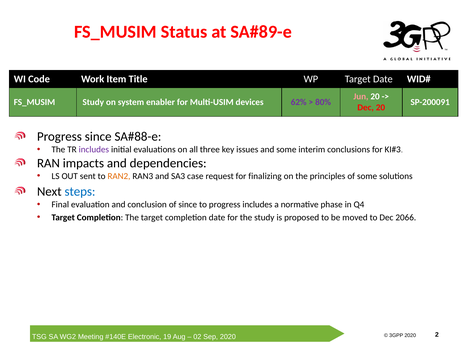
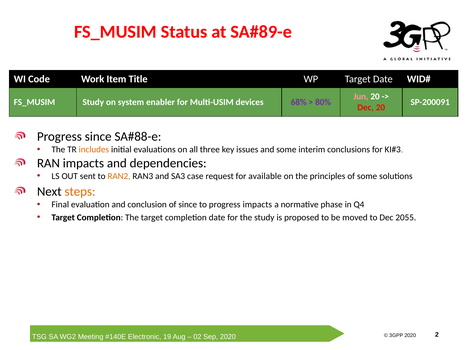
62%: 62% -> 68%
includes at (94, 149) colour: purple -> orange
finalizing: finalizing -> available
steps colour: blue -> orange
progress includes: includes -> impacts
2066: 2066 -> 2055
